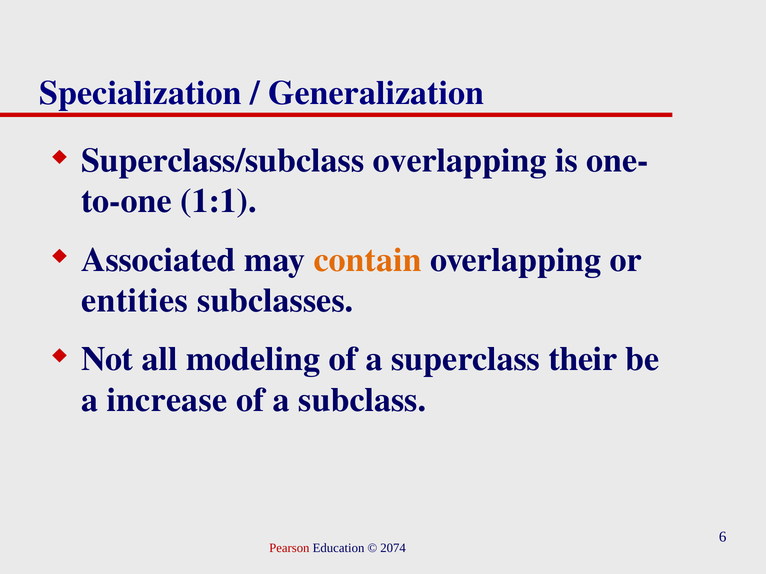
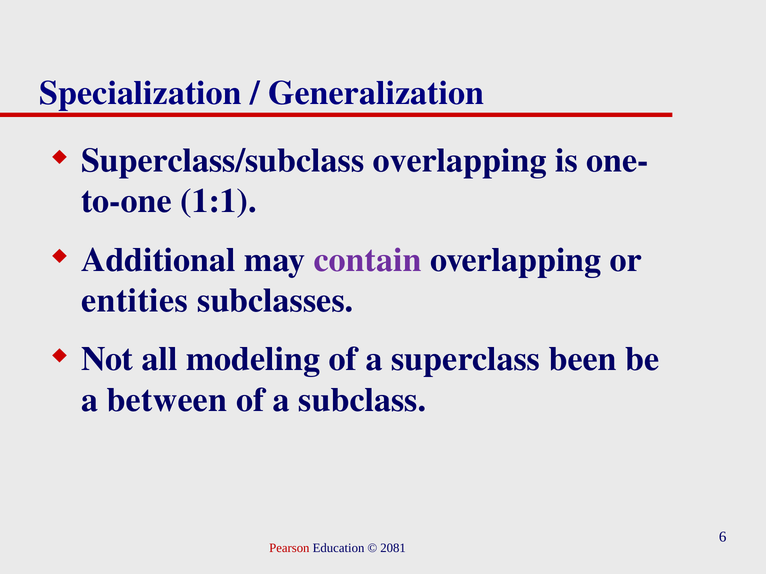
Associated: Associated -> Additional
contain colour: orange -> purple
their: their -> been
increase: increase -> between
2074: 2074 -> 2081
